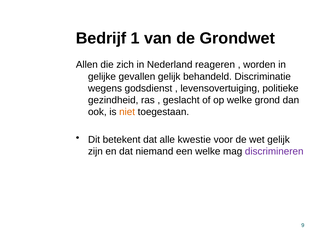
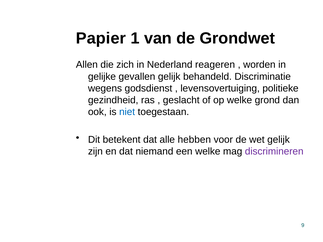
Bedrijf: Bedrijf -> Papier
niet colour: orange -> blue
kwestie: kwestie -> hebben
